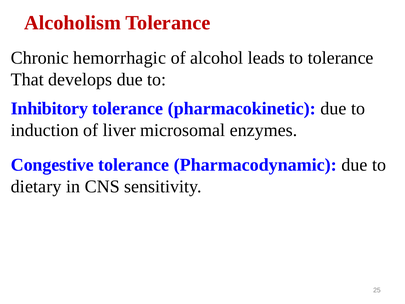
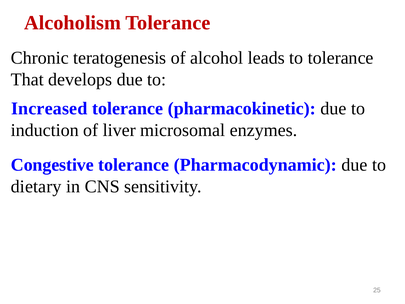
hemorrhagic: hemorrhagic -> teratogenesis
Inhibitory: Inhibitory -> Increased
